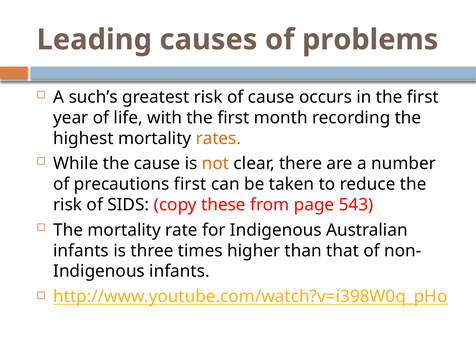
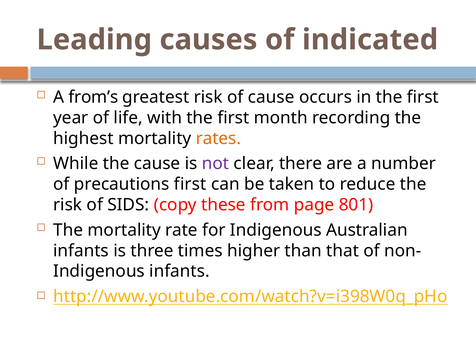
problems: problems -> indicated
such’s: such’s -> from’s
not colour: orange -> purple
543: 543 -> 801
